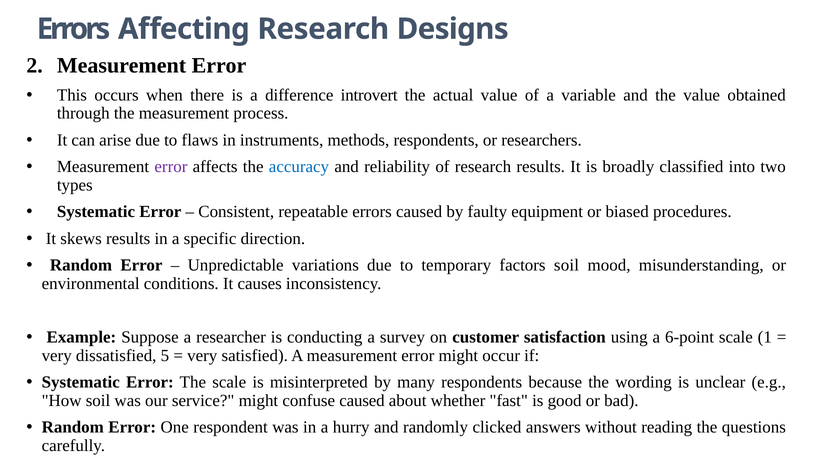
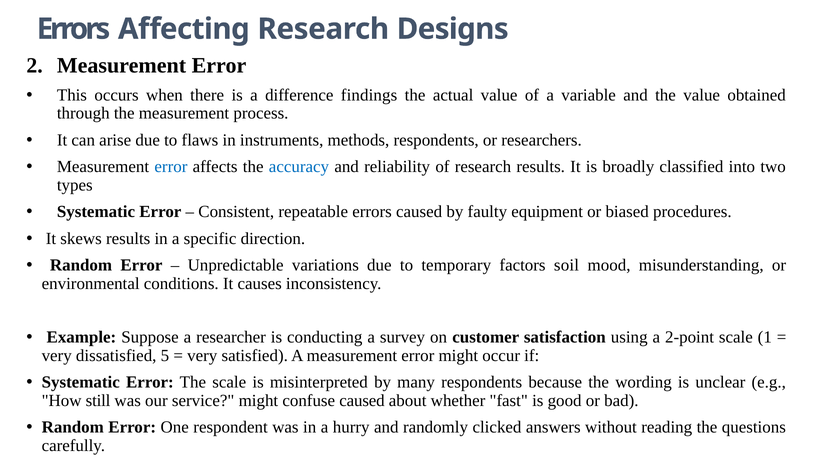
introvert: introvert -> findings
error at (171, 167) colour: purple -> blue
6-point: 6-point -> 2-point
How soil: soil -> still
